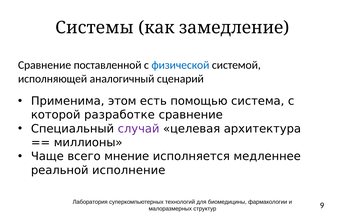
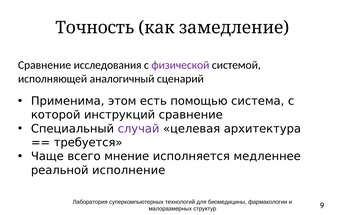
Системы: Системы -> Точность
поставленной: поставленной -> исследования
физической colour: blue -> purple
разработке: разработке -> инструкций
миллионы: миллионы -> требуется
